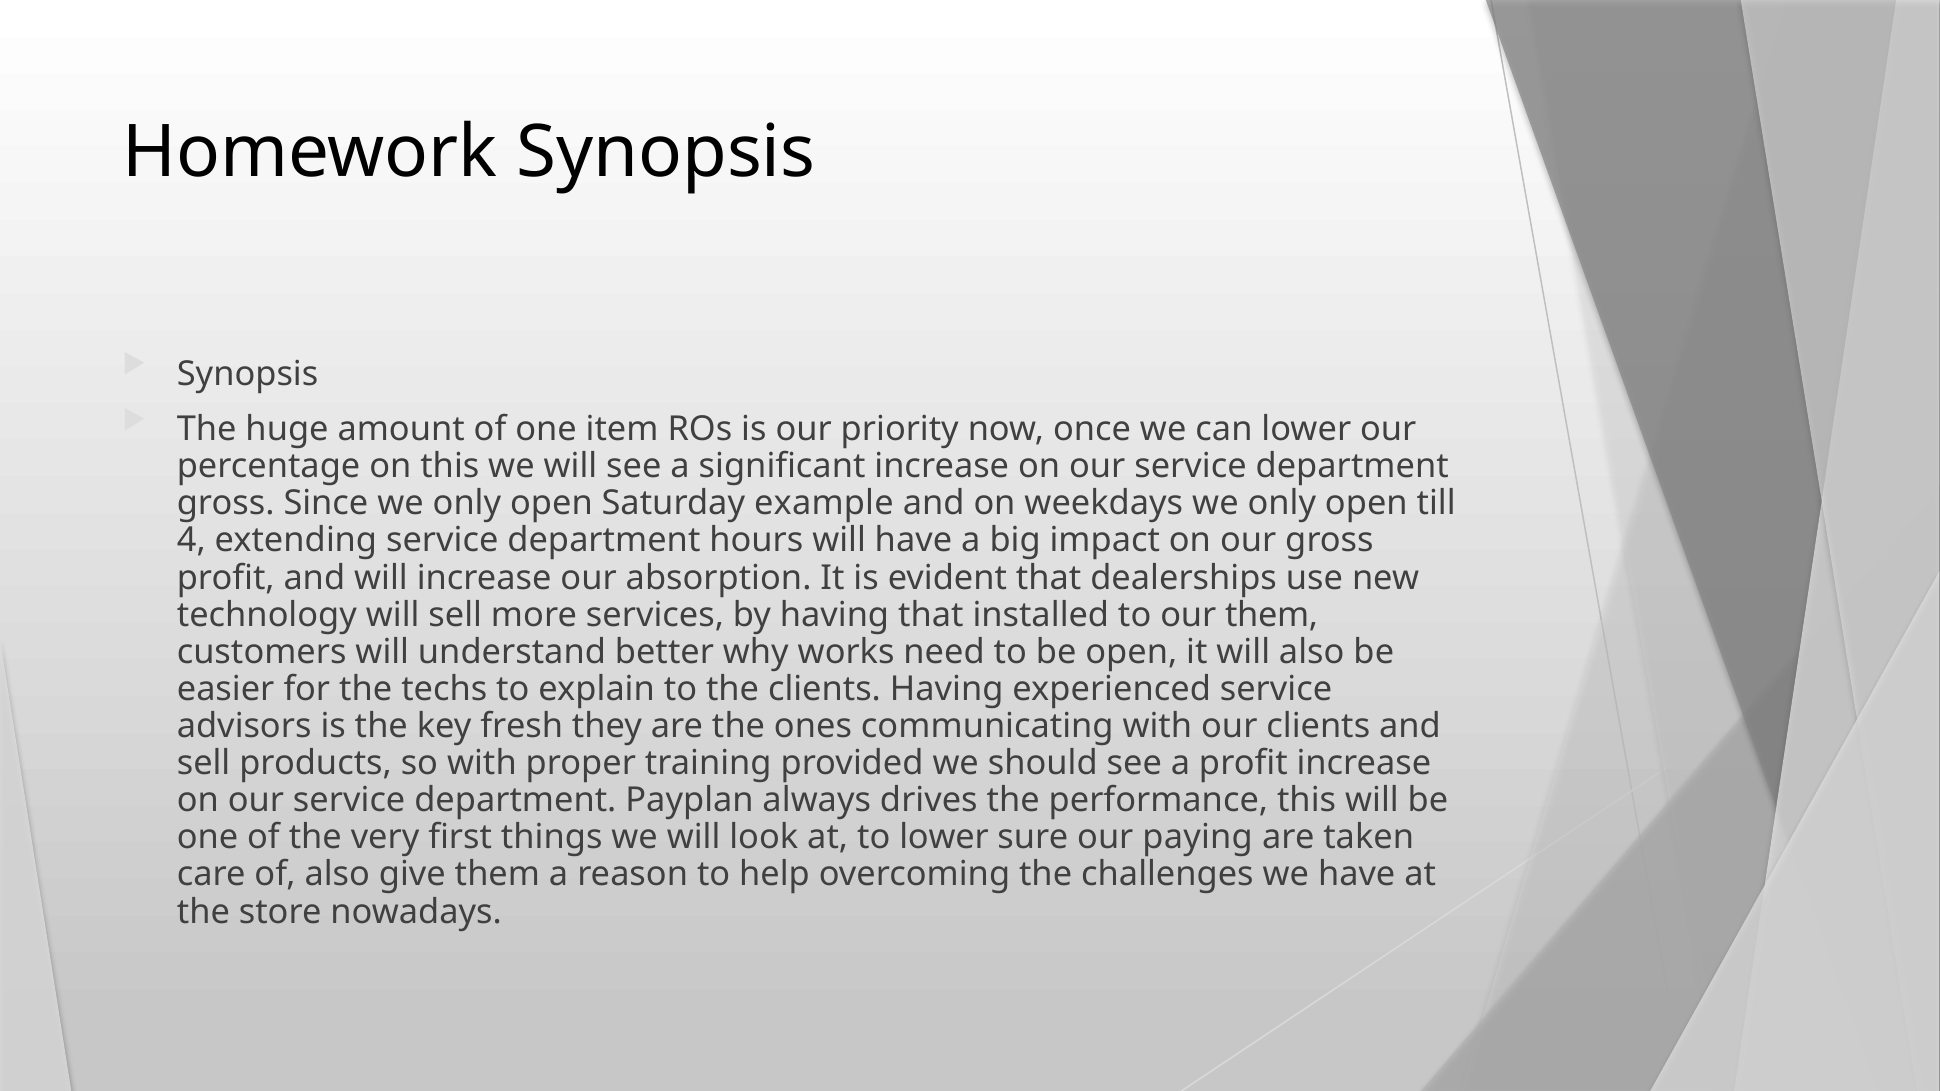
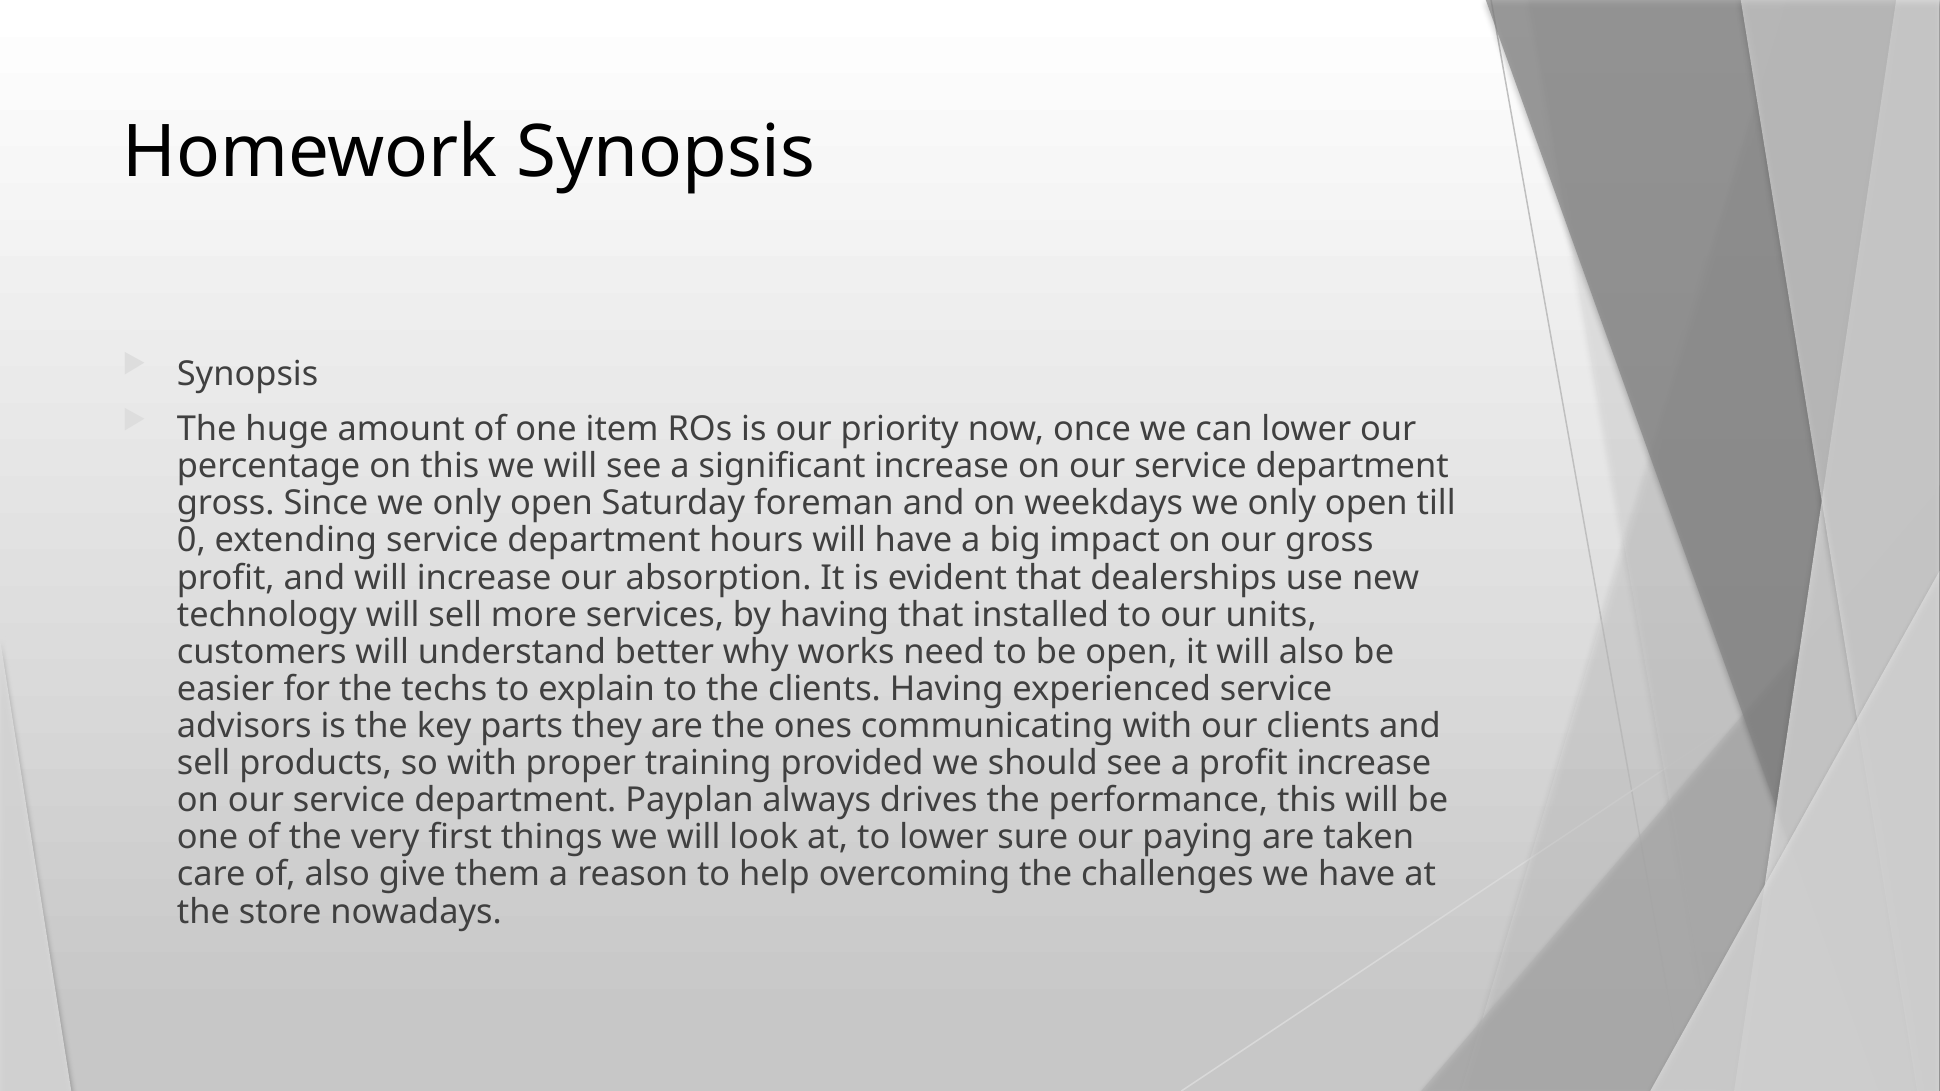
example: example -> foreman
4: 4 -> 0
our them: them -> units
fresh: fresh -> parts
